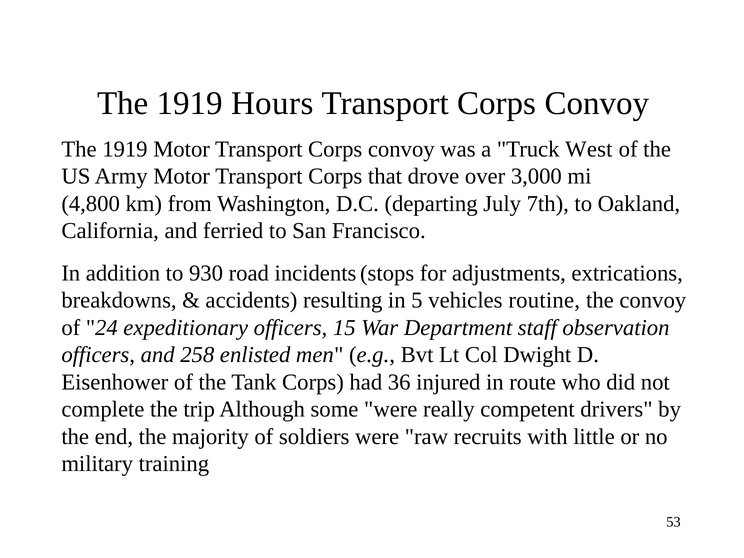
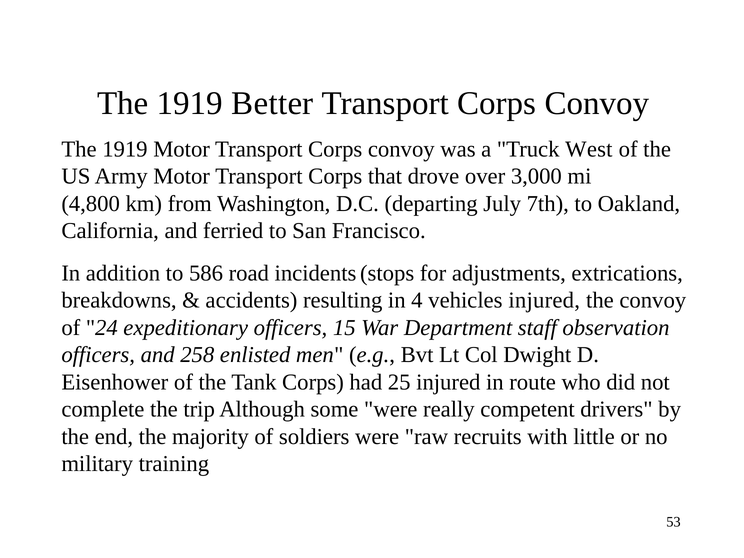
Hours: Hours -> Better
930: 930 -> 586
5: 5 -> 4
vehicles routine: routine -> injured
36: 36 -> 25
